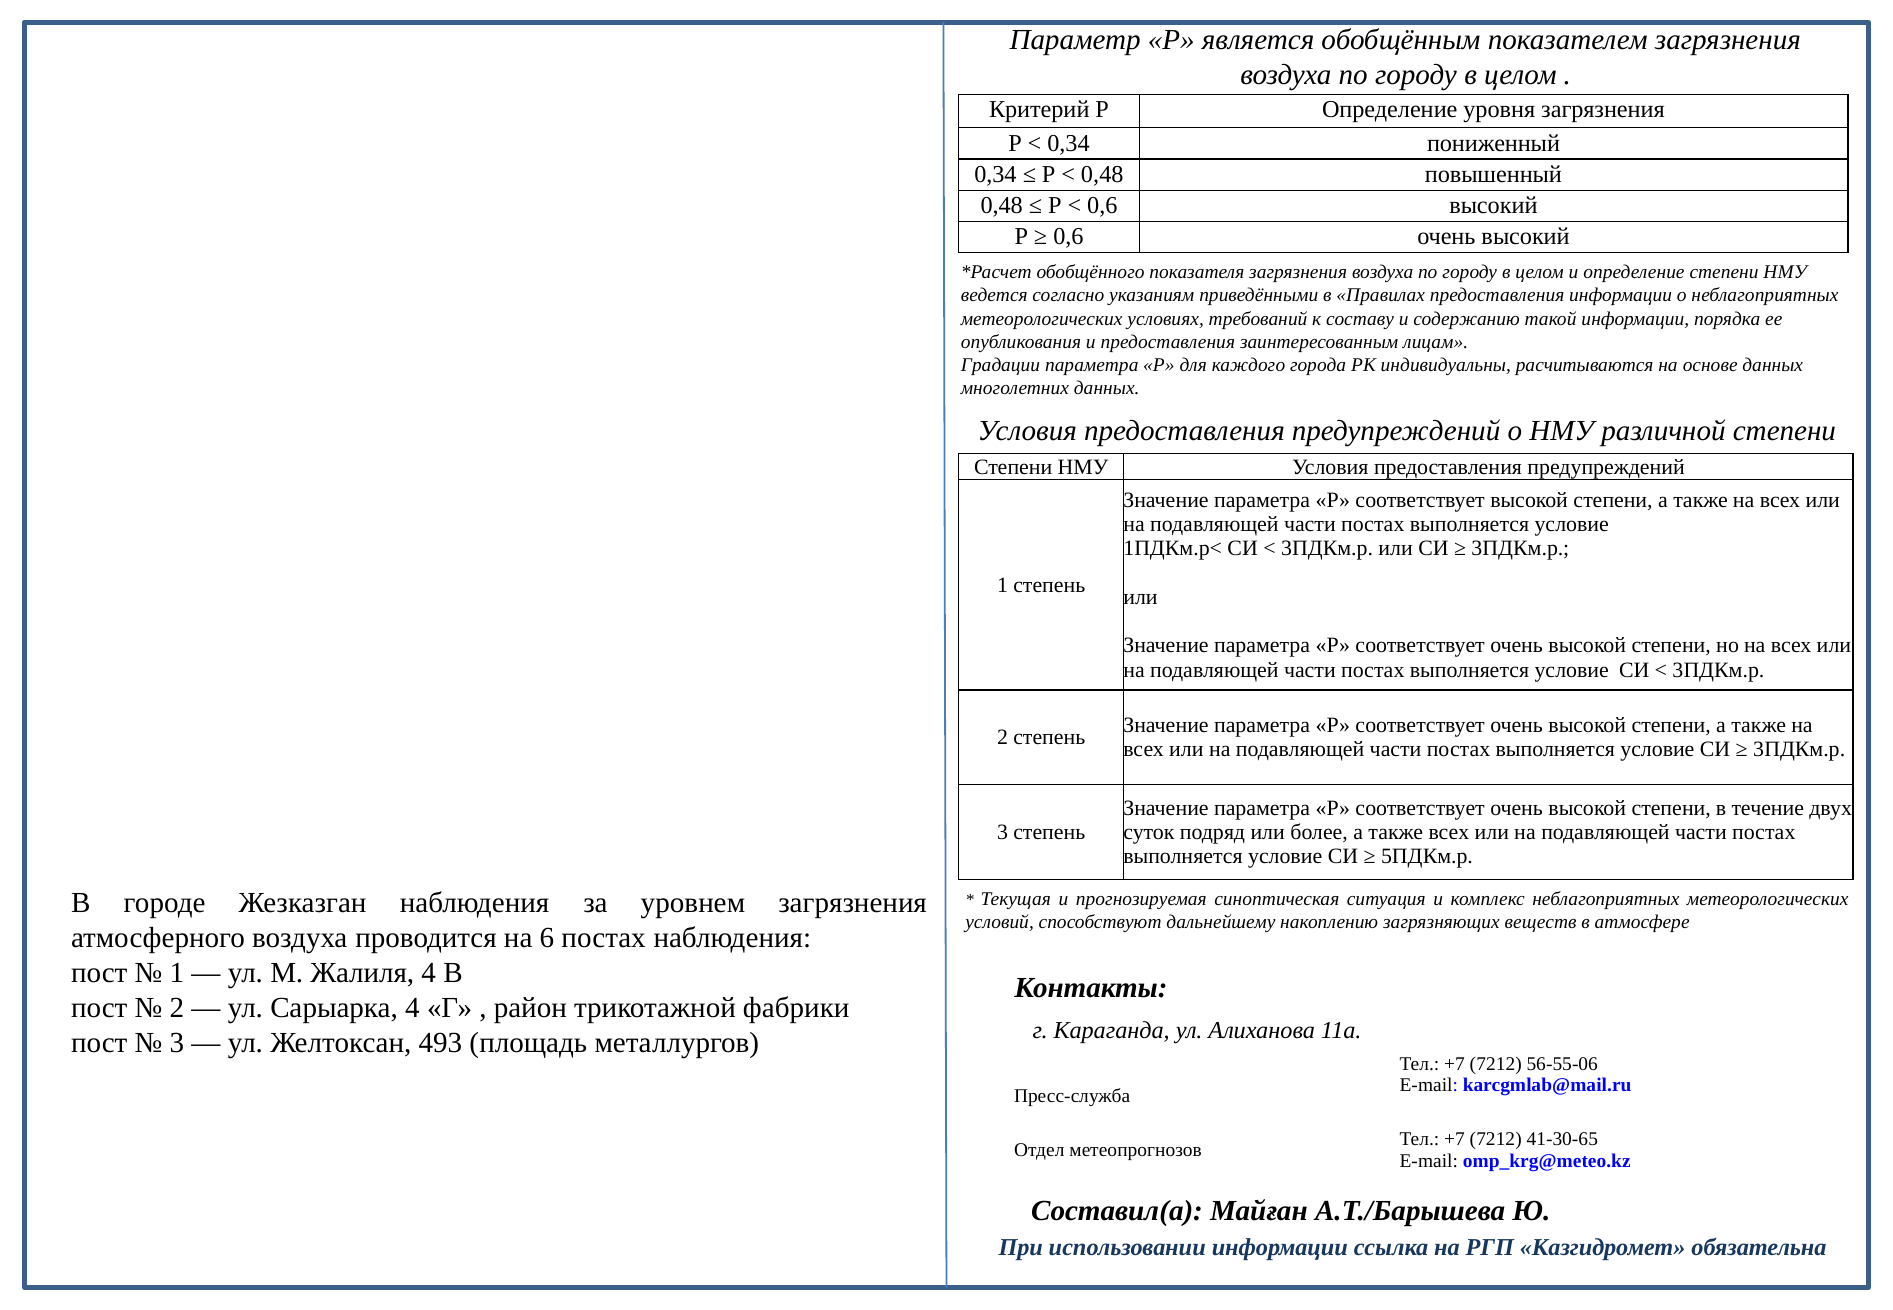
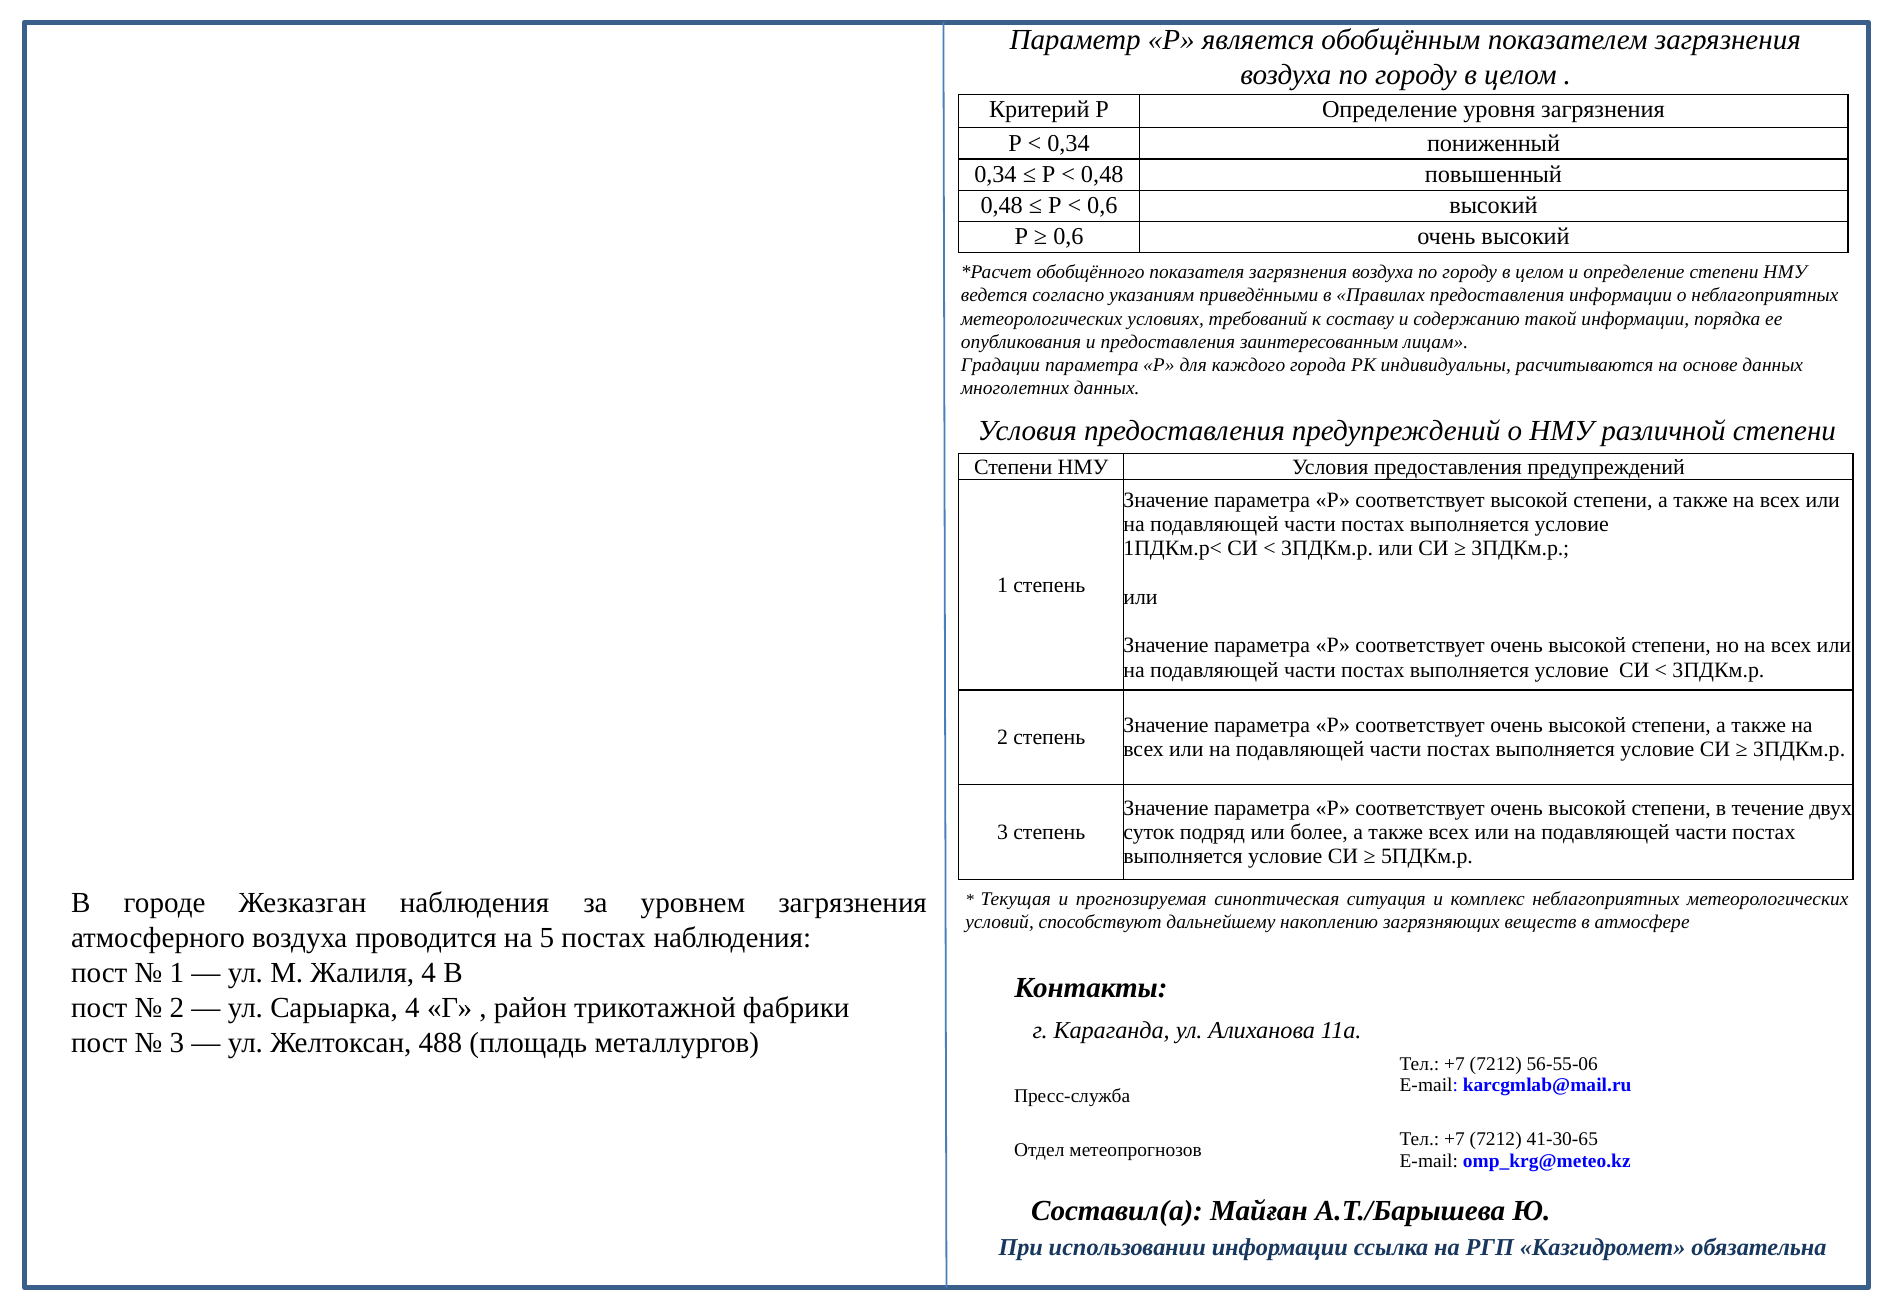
6: 6 -> 5
493: 493 -> 488
